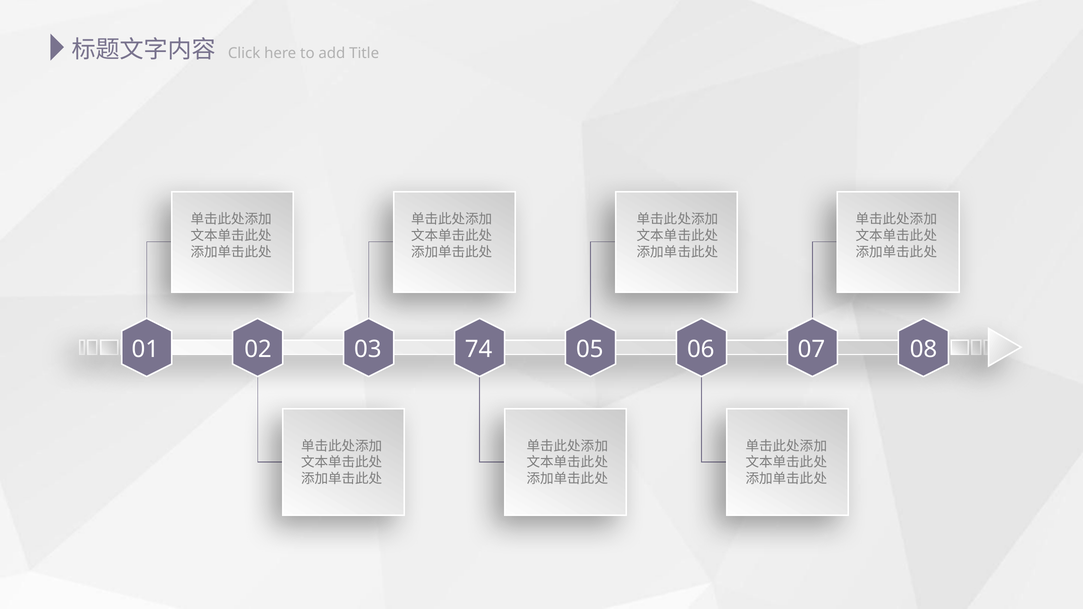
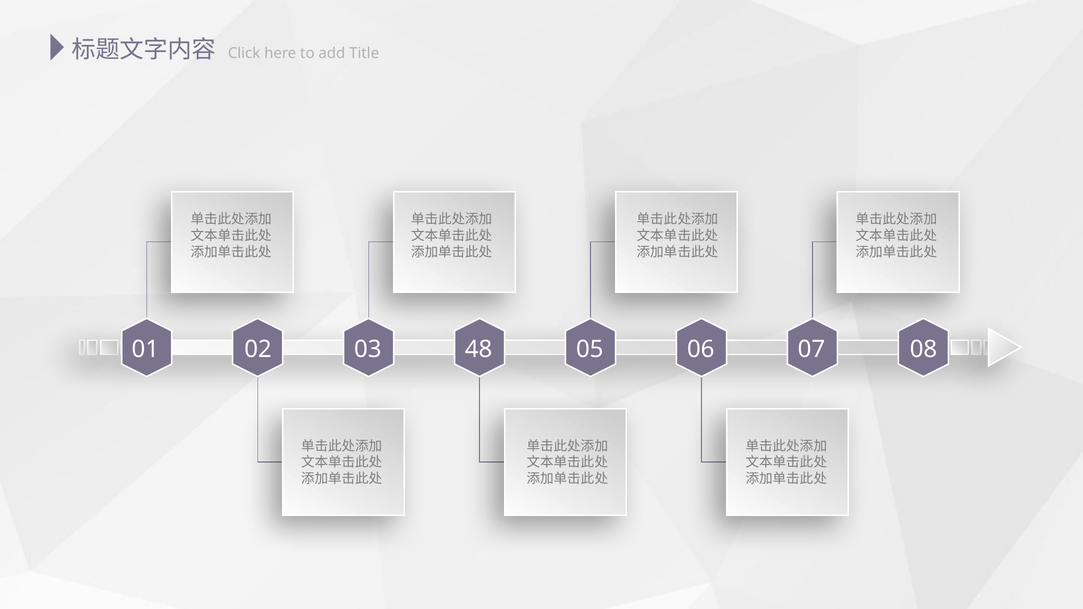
74: 74 -> 48
